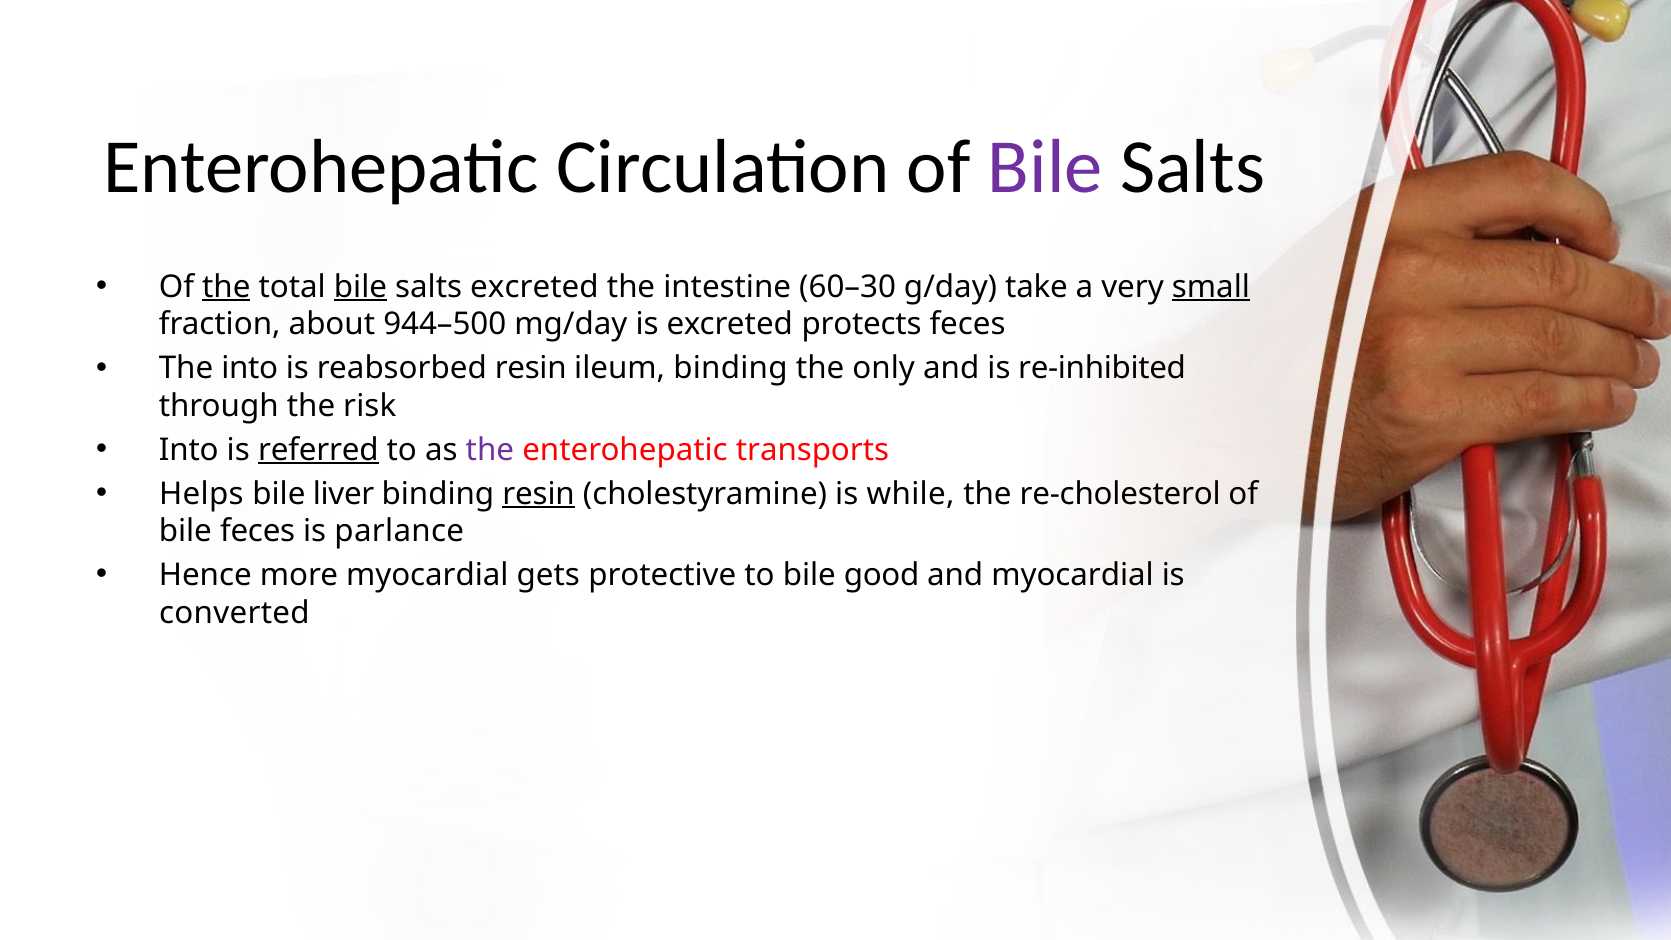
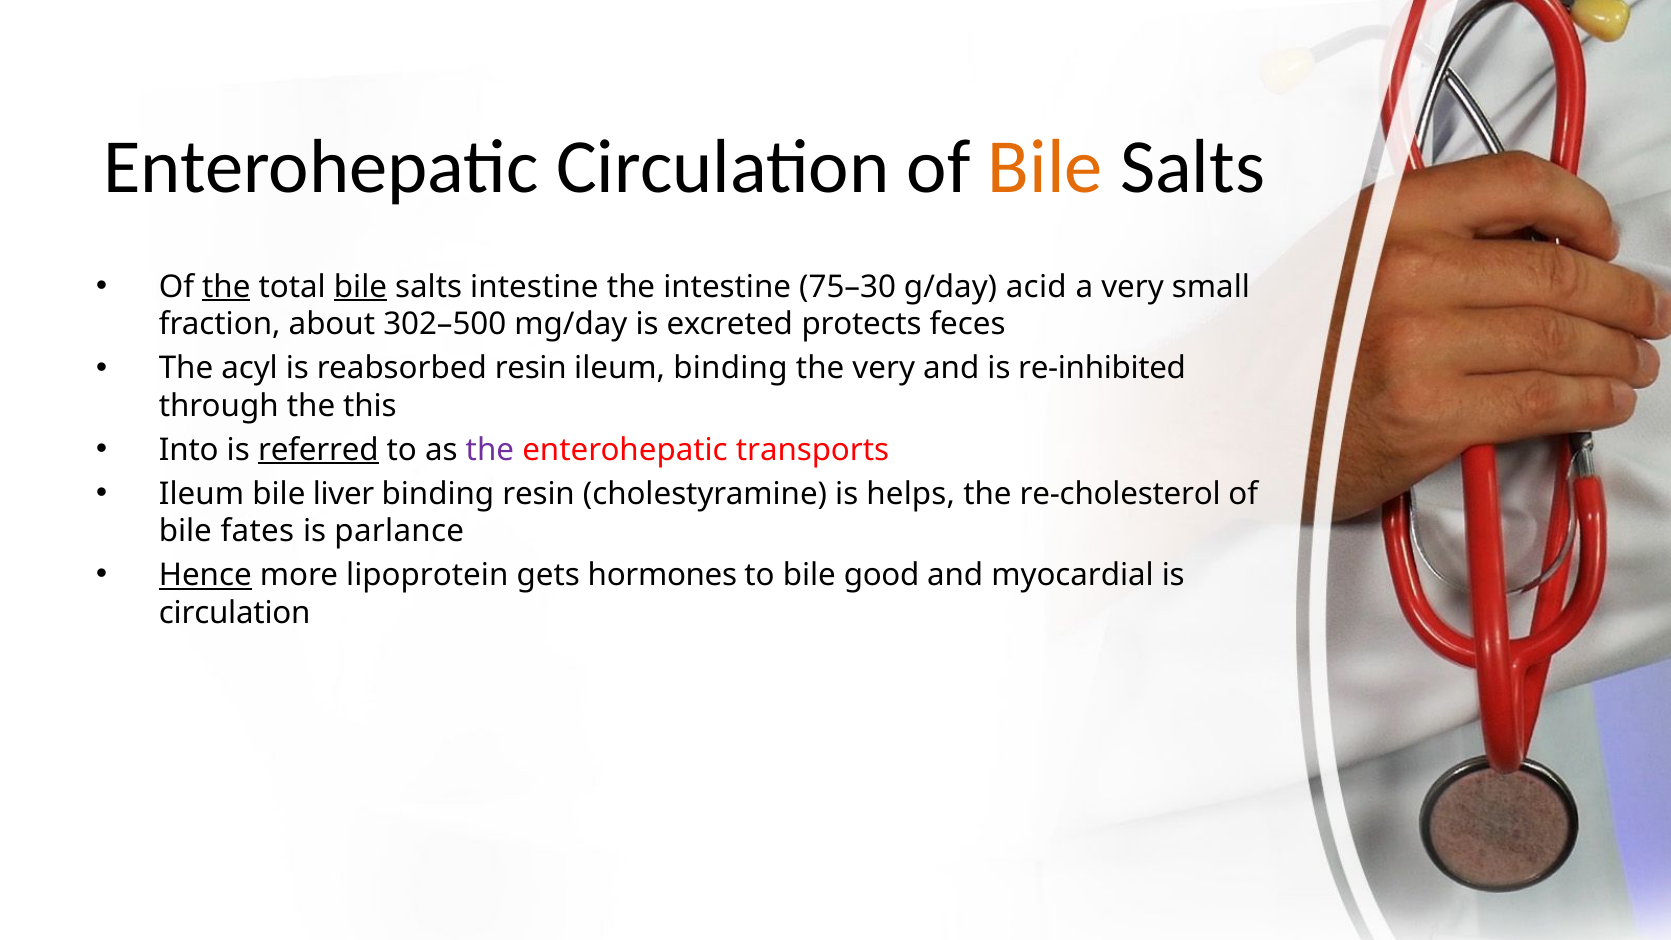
Bile at (1045, 167) colour: purple -> orange
salts excreted: excreted -> intestine
60–30: 60–30 -> 75–30
take: take -> acid
small underline: present -> none
944–500: 944–500 -> 302–500
The into: into -> acyl
the only: only -> very
risk: risk -> this
Helps at (201, 494): Helps -> Ileum
resin at (539, 494) underline: present -> none
while: while -> helps
bile feces: feces -> fates
Hence underline: none -> present
more myocardial: myocardial -> lipoprotein
protective: protective -> hormones
converted at (234, 613): converted -> circulation
